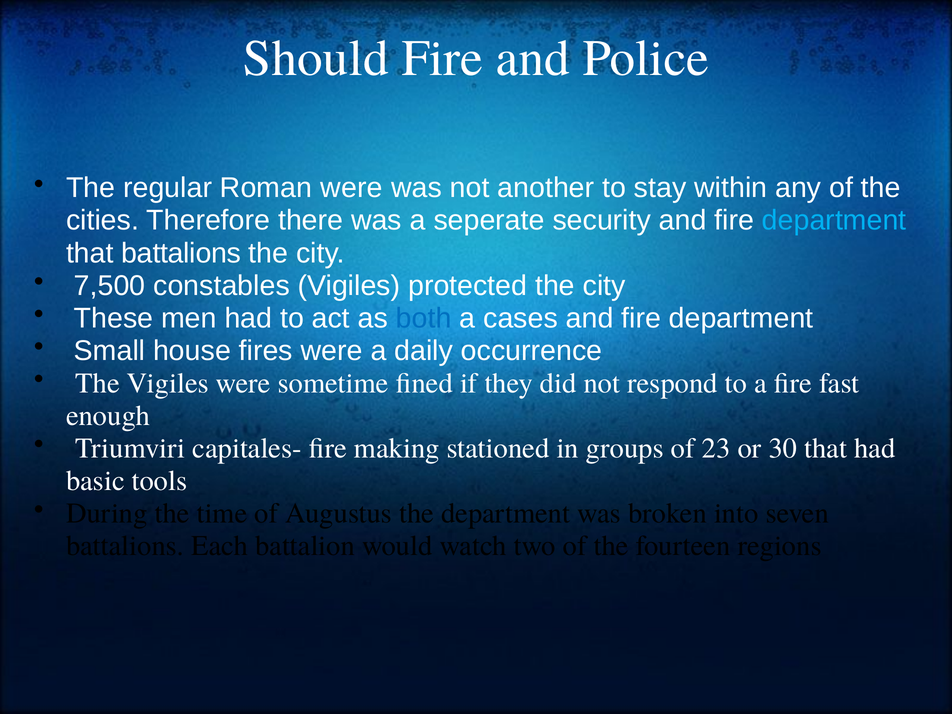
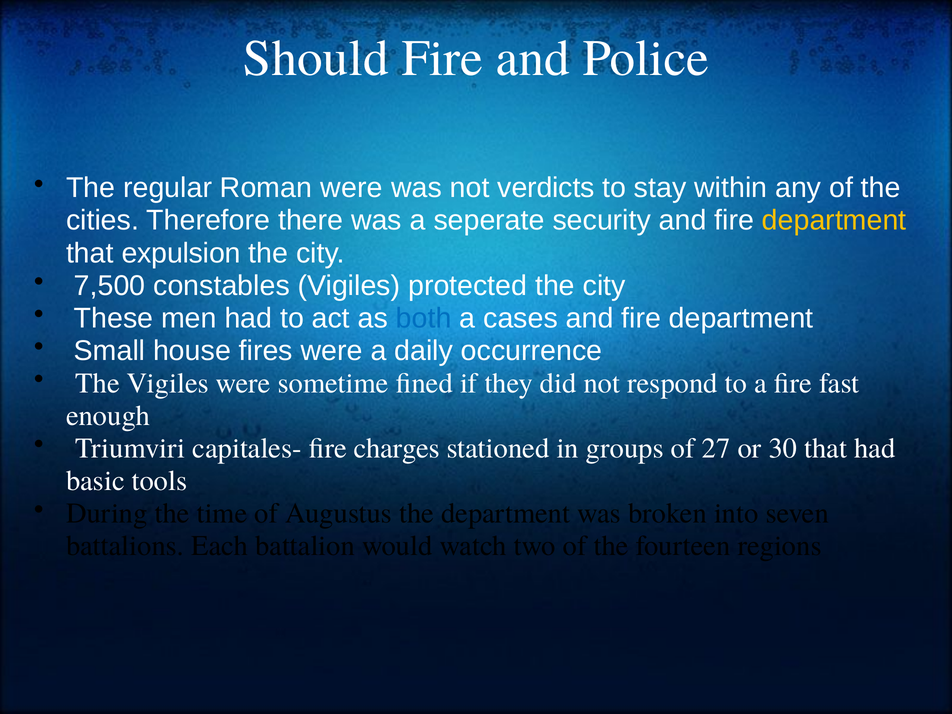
another: another -> verdicts
department at (834, 221) colour: light blue -> yellow
that battalions: battalions -> expulsion
making: making -> charges
23: 23 -> 27
